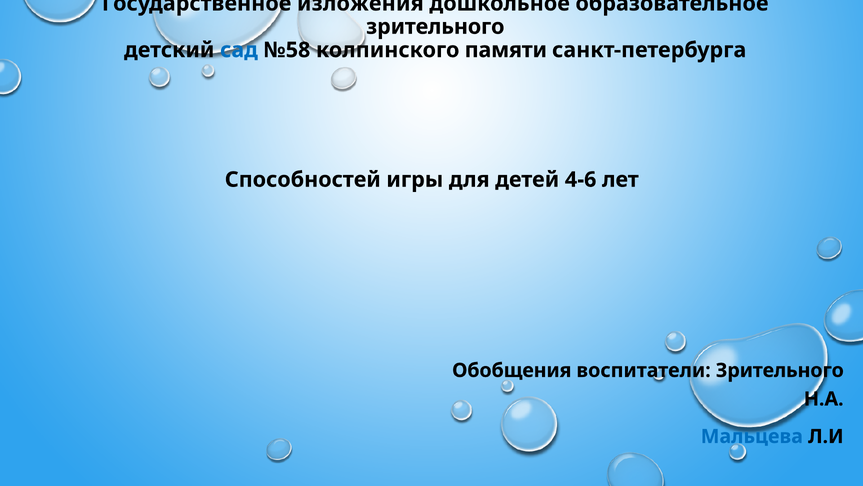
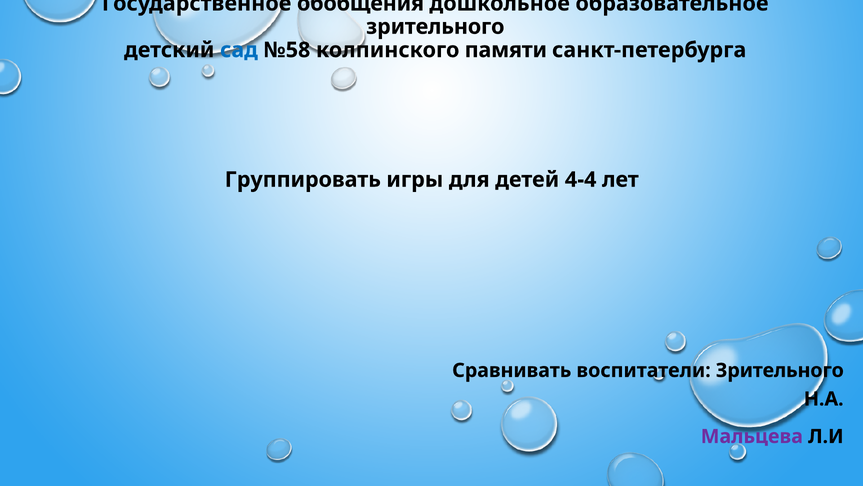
изложения: изложения -> обобщения
Способностей: Способностей -> Группировать
4-6: 4-6 -> 4-4
Обобщения: Обобщения -> Сравнивать
Мальцева colour: blue -> purple
